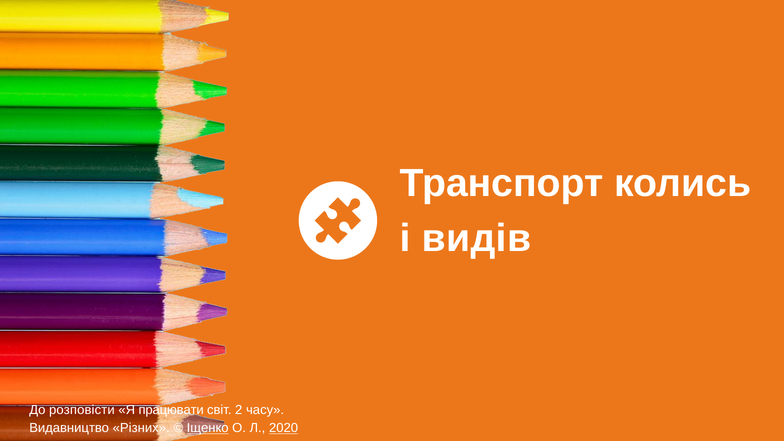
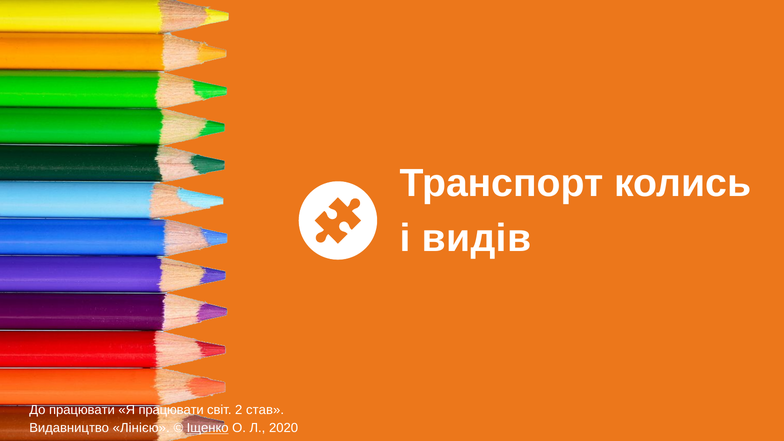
До розповісти: розповісти -> працювати
часу: часу -> став
Різних: Різних -> Лінією
2020 underline: present -> none
